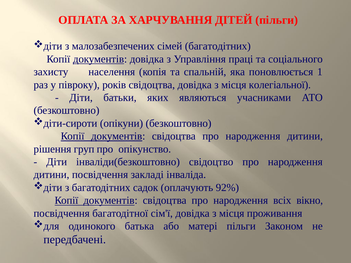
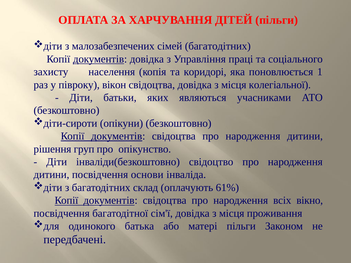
спальній: спальній -> коридорі
років: років -> вікон
закладі: закладі -> основи
садок: садок -> склад
92%: 92% -> 61%
